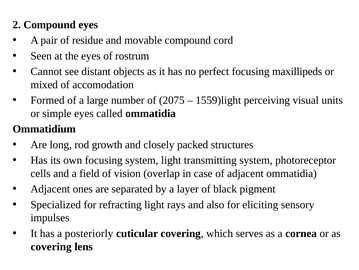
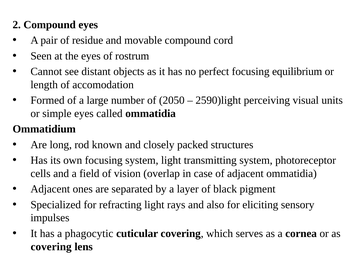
maxillipeds: maxillipeds -> equilibrium
mixed: mixed -> length
2075: 2075 -> 2050
1559)light: 1559)light -> 2590)light
growth: growth -> known
posteriorly: posteriorly -> phagocytic
